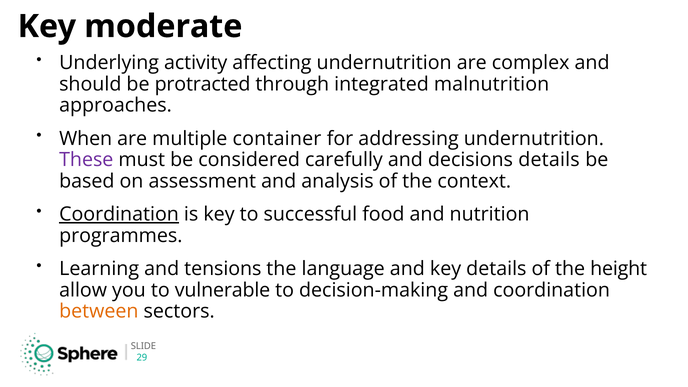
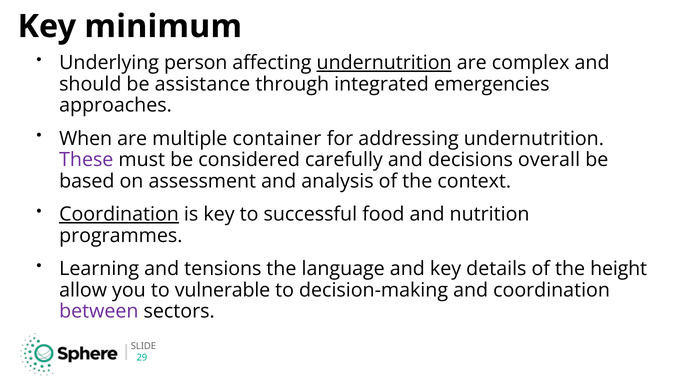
moderate: moderate -> minimum
activity: activity -> person
undernutrition at (384, 63) underline: none -> present
protracted: protracted -> assistance
malnutrition: malnutrition -> emergencies
decisions details: details -> overall
between colour: orange -> purple
